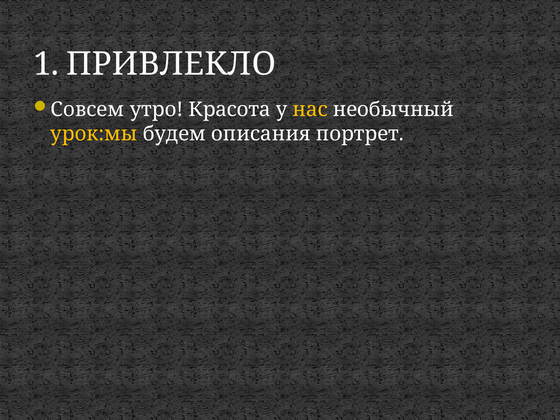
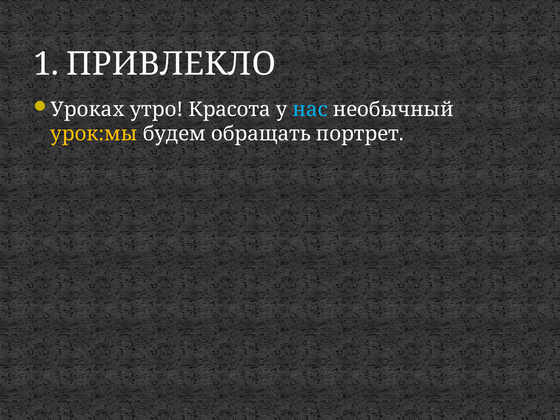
Совсем: Совсем -> Уроках
нас colour: yellow -> light blue
описания: описания -> обращать
